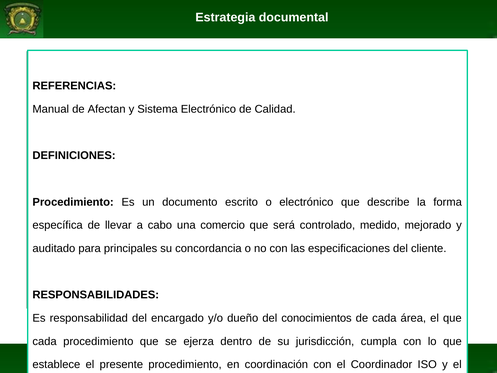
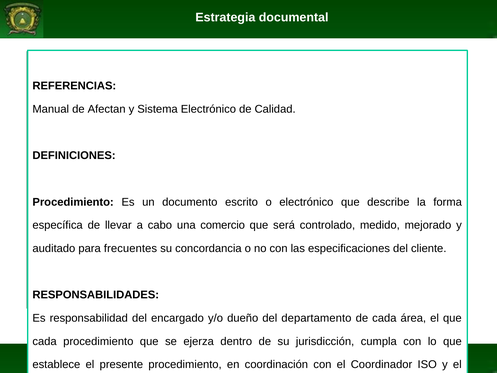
principales: principales -> frecuentes
conocimientos: conocimientos -> departamento
